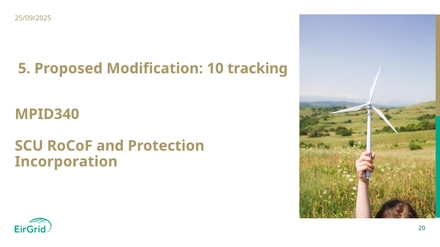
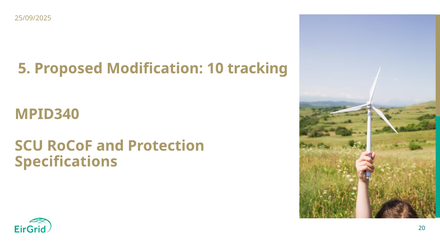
Incorporation: Incorporation -> Specifications
